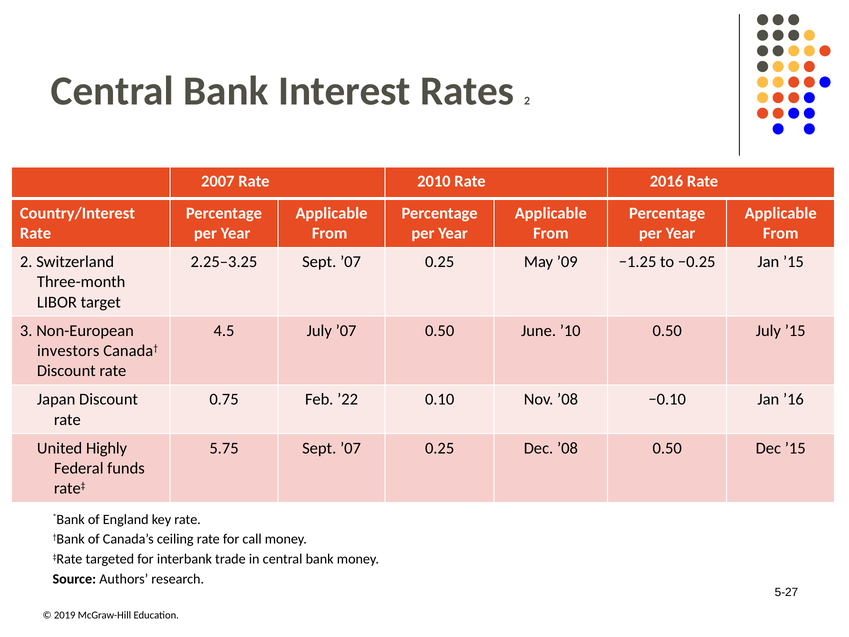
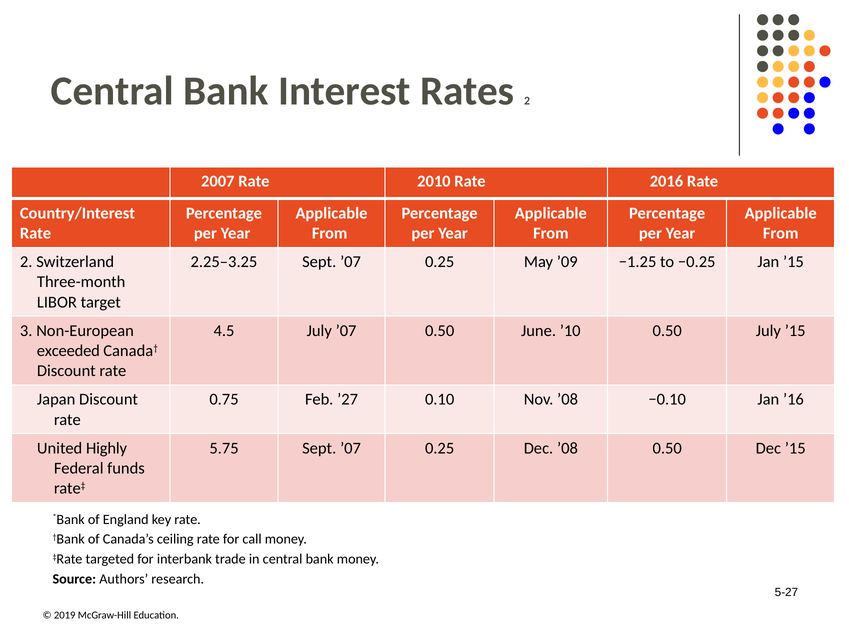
investors: investors -> exceeded
’22: ’22 -> ’27
